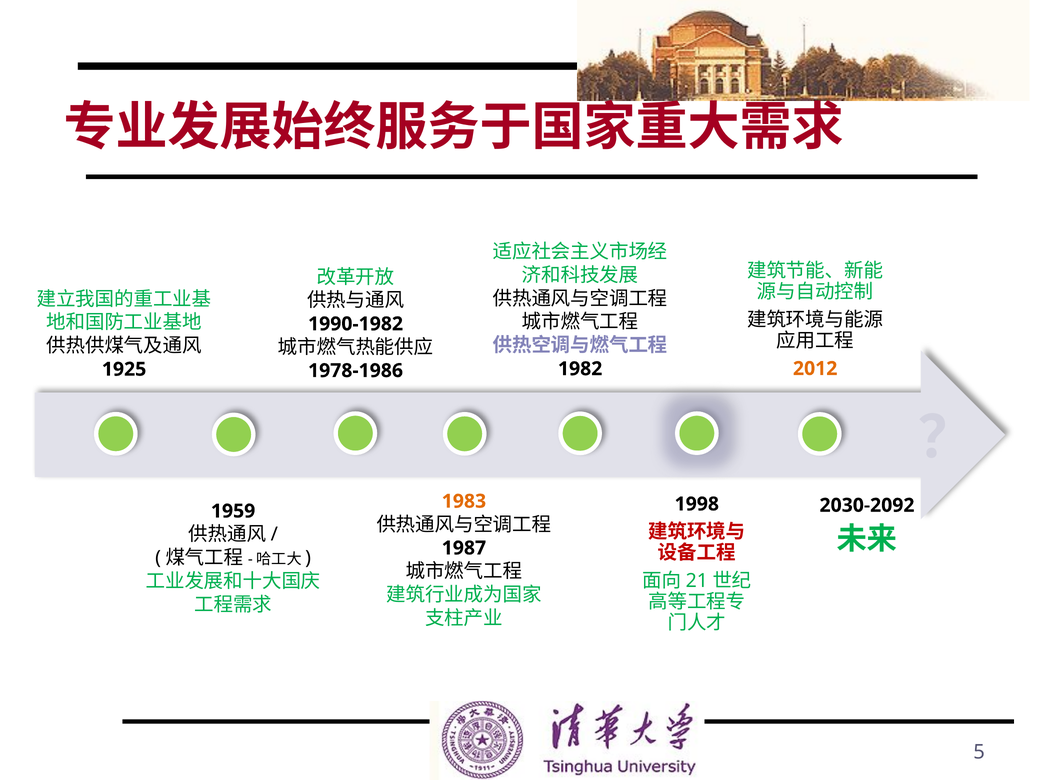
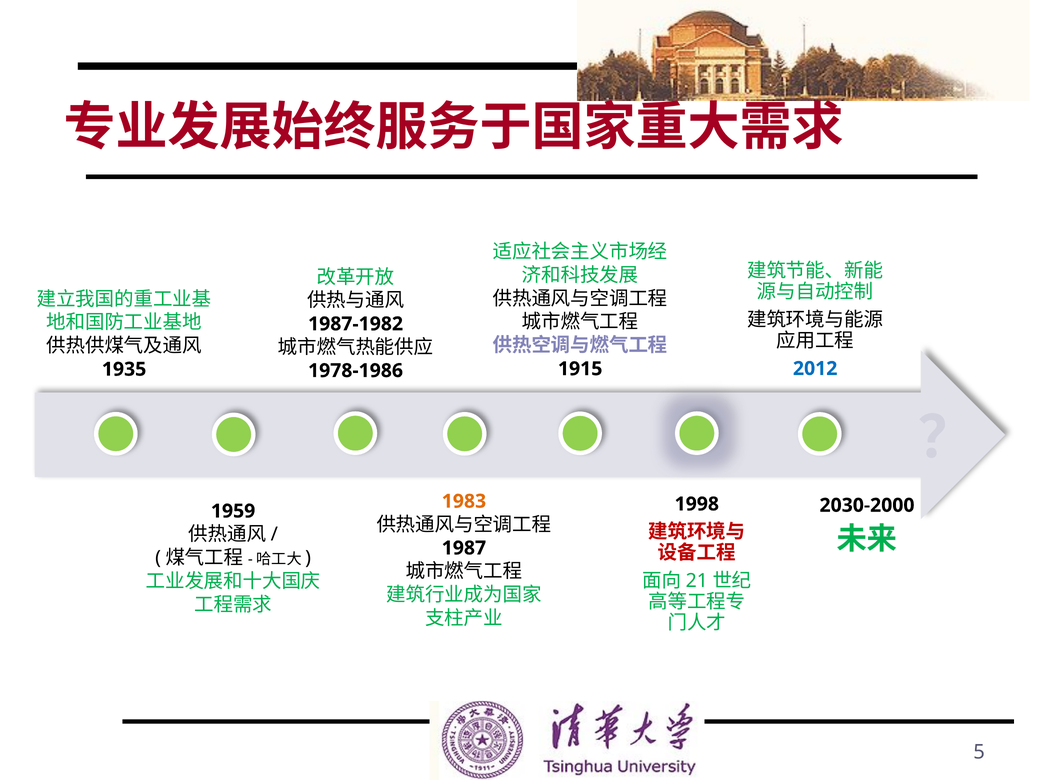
1990-1982: 1990-1982 -> 1987-1982
2012 colour: orange -> blue
1982: 1982 -> 1915
1925: 1925 -> 1935
2030-2092: 2030-2092 -> 2030-2000
